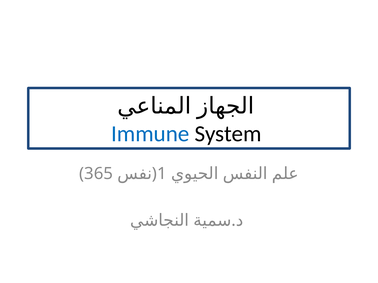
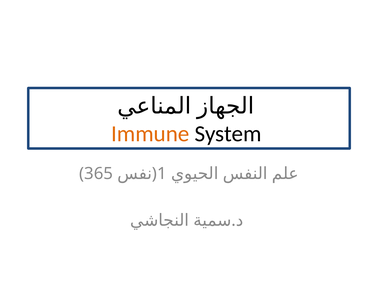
Immune colour: blue -> orange
